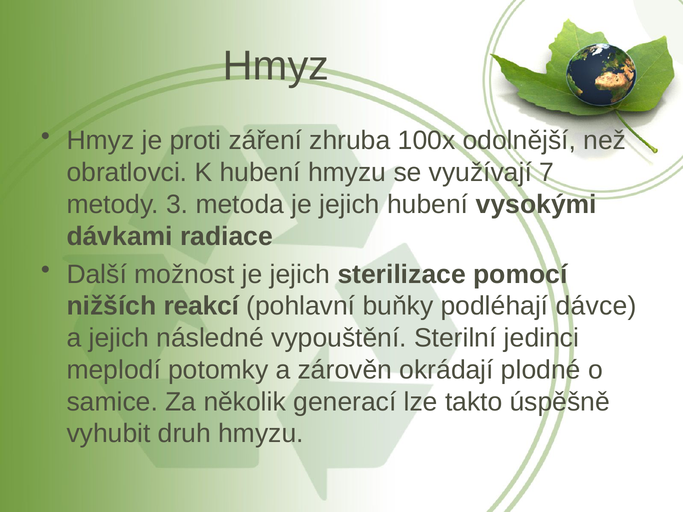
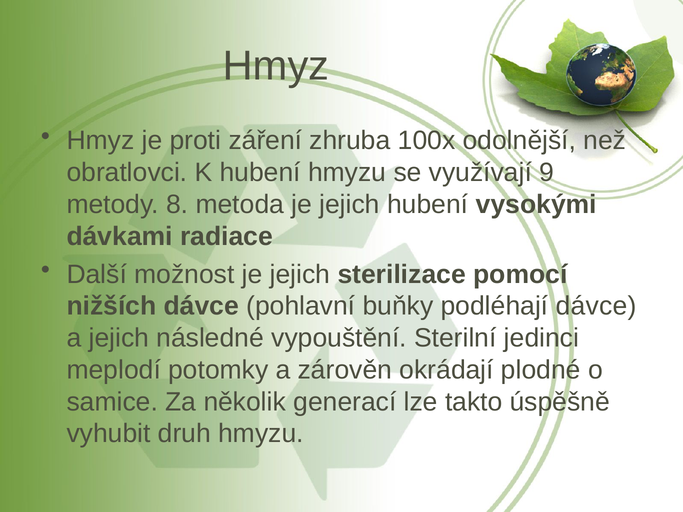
7: 7 -> 9
3: 3 -> 8
nižších reakcí: reakcí -> dávce
